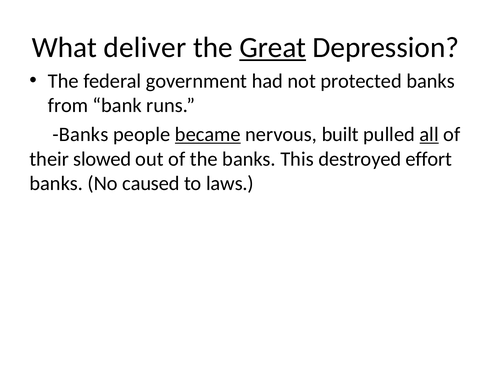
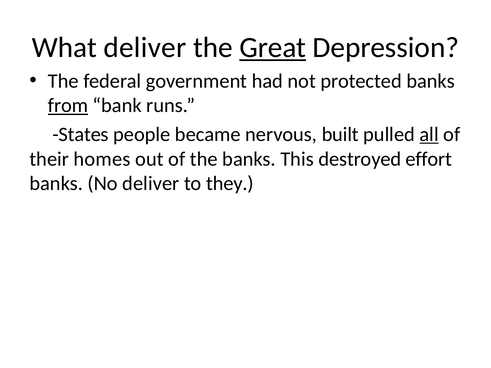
from underline: none -> present
Banks at (80, 135): Banks -> States
became underline: present -> none
slowed: slowed -> homes
No caused: caused -> deliver
laws: laws -> they
